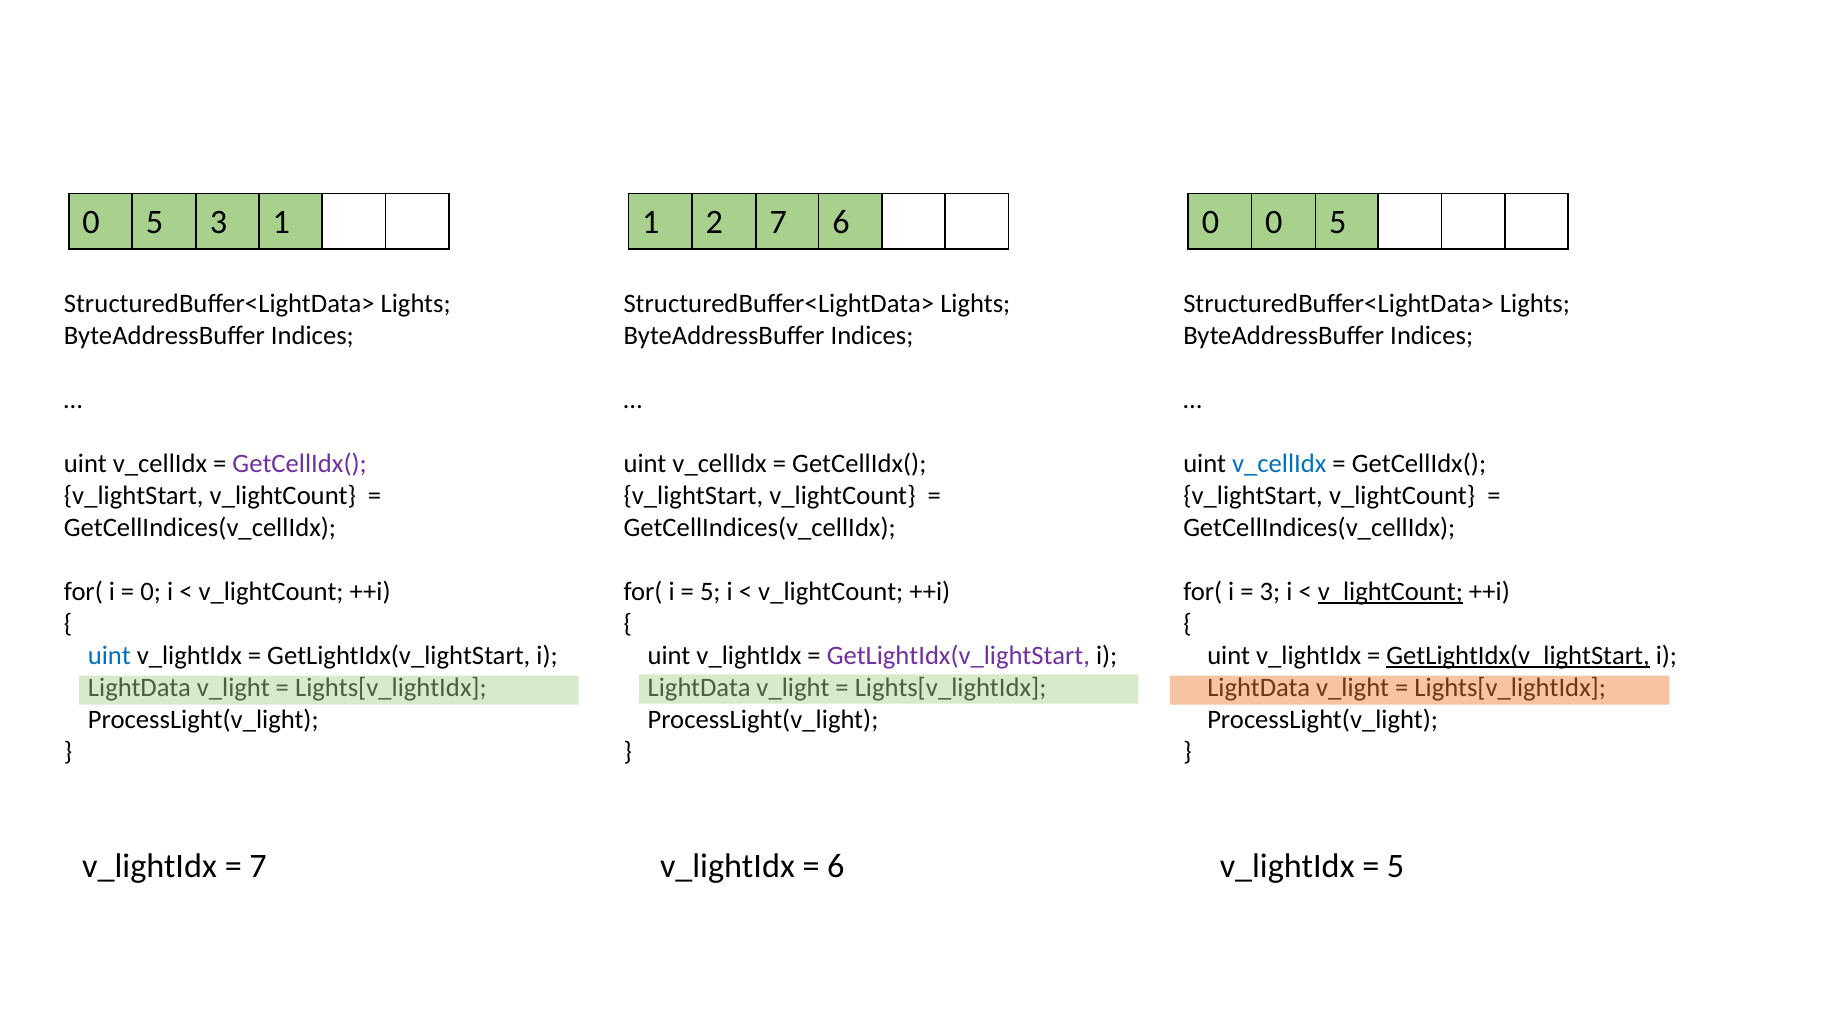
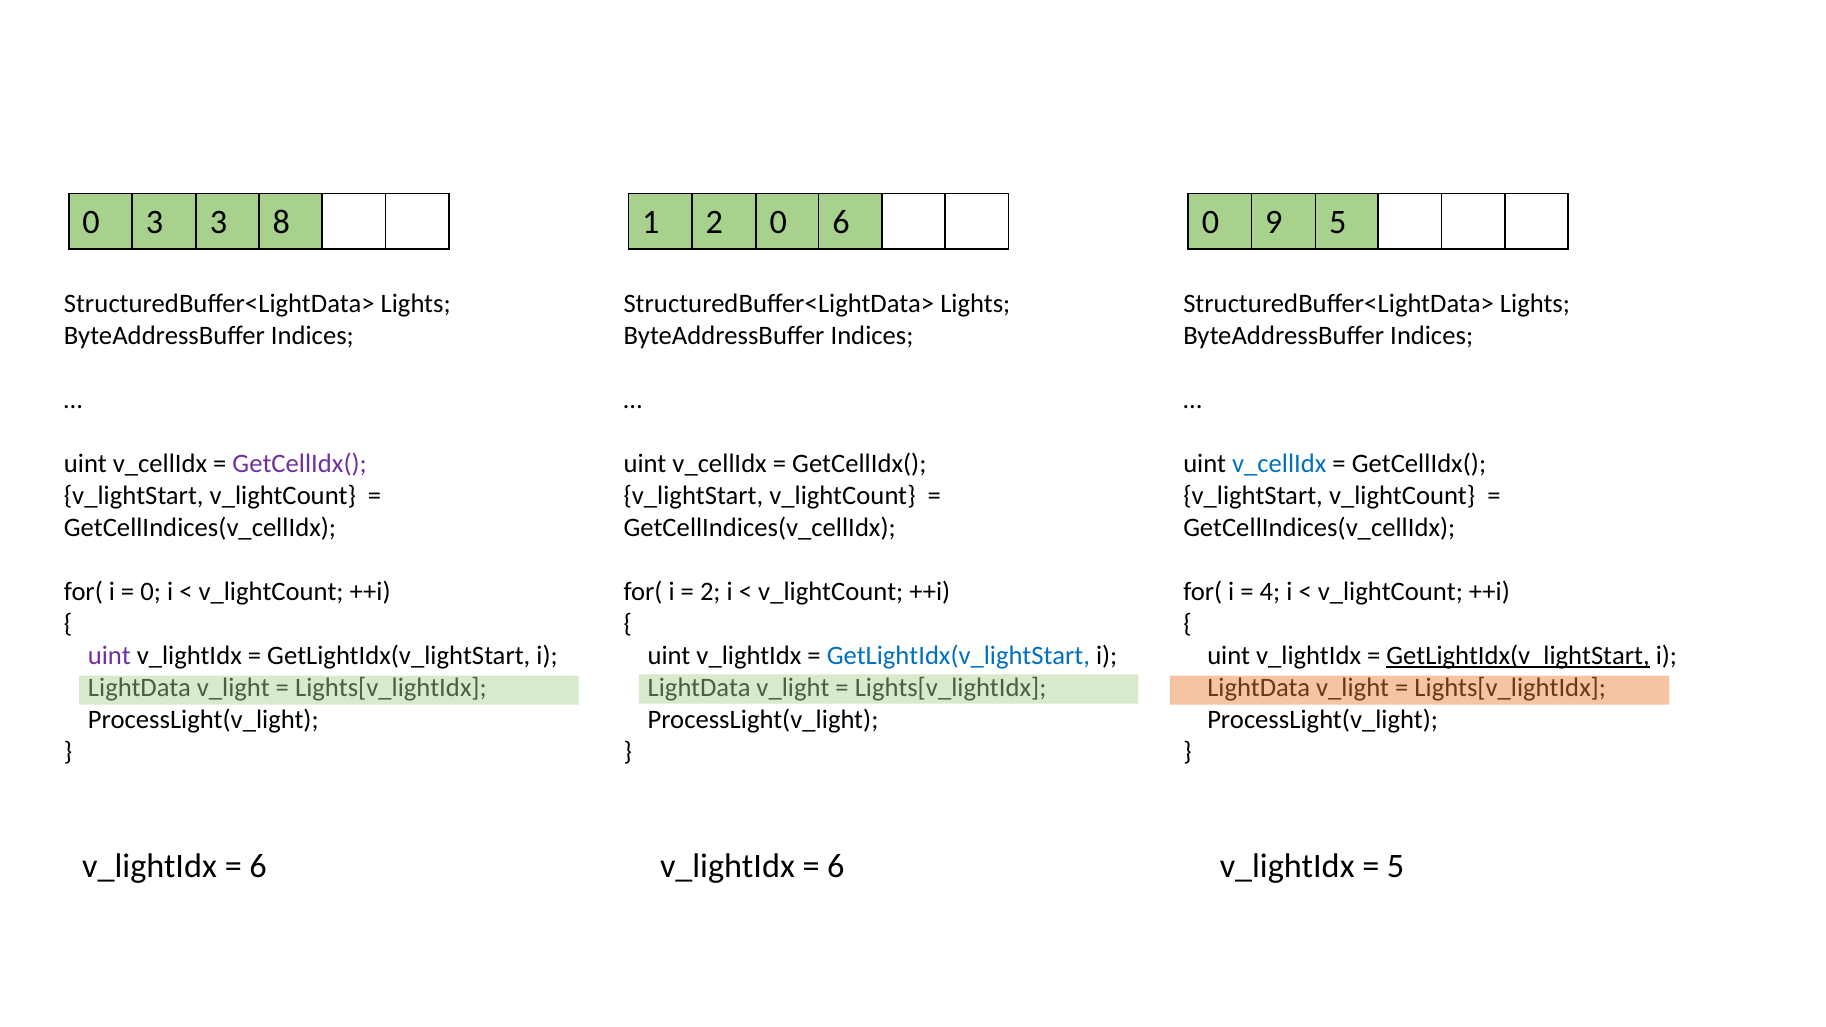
5 at (155, 222): 5 -> 3
3 1: 1 -> 8
2 7: 7 -> 0
0 0: 0 -> 9
5 at (710, 592): 5 -> 2
3 at (1270, 592): 3 -> 4
v_lightCount at (1390, 592) underline: present -> none
uint at (109, 656) colour: blue -> purple
GetLightIdx(v_lightStart at (958, 656) colour: purple -> blue
7 at (258, 866): 7 -> 6
